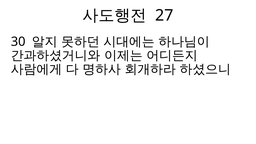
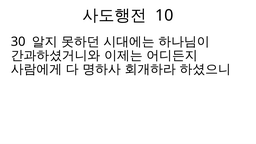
27: 27 -> 10
